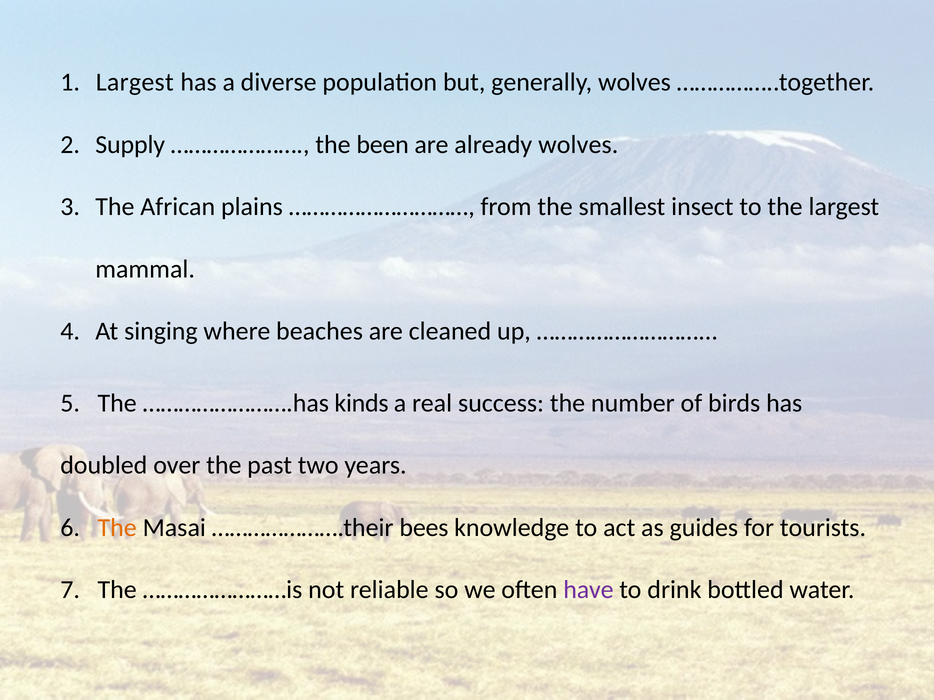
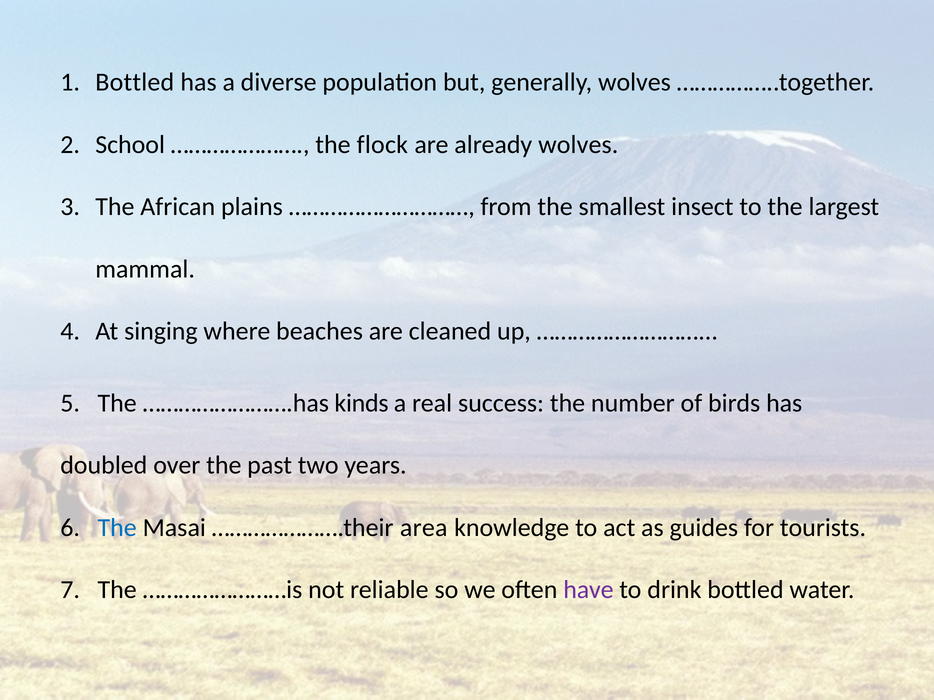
Largest at (135, 82): Largest -> Bottled
Supply: Supply -> School
been: been -> flock
The at (117, 528) colour: orange -> blue
bees: bees -> area
